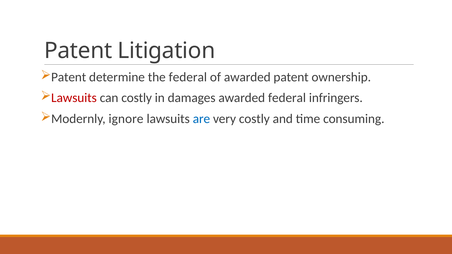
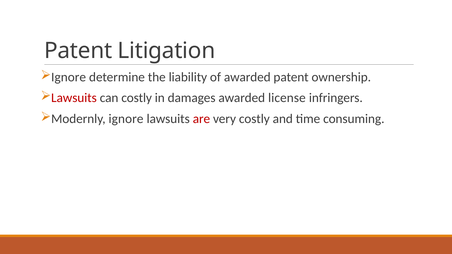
Patent at (69, 77): Patent -> Ignore
the federal: federal -> liability
awarded federal: federal -> license
are colour: blue -> red
